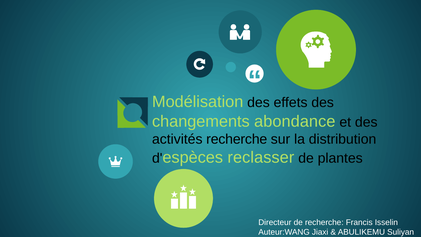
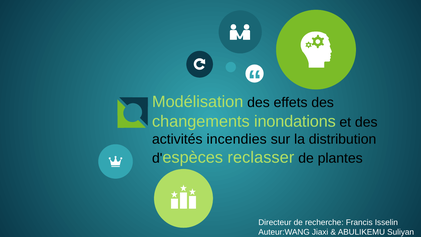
abondance: abondance -> inondations
activités recherche: recherche -> incendies
